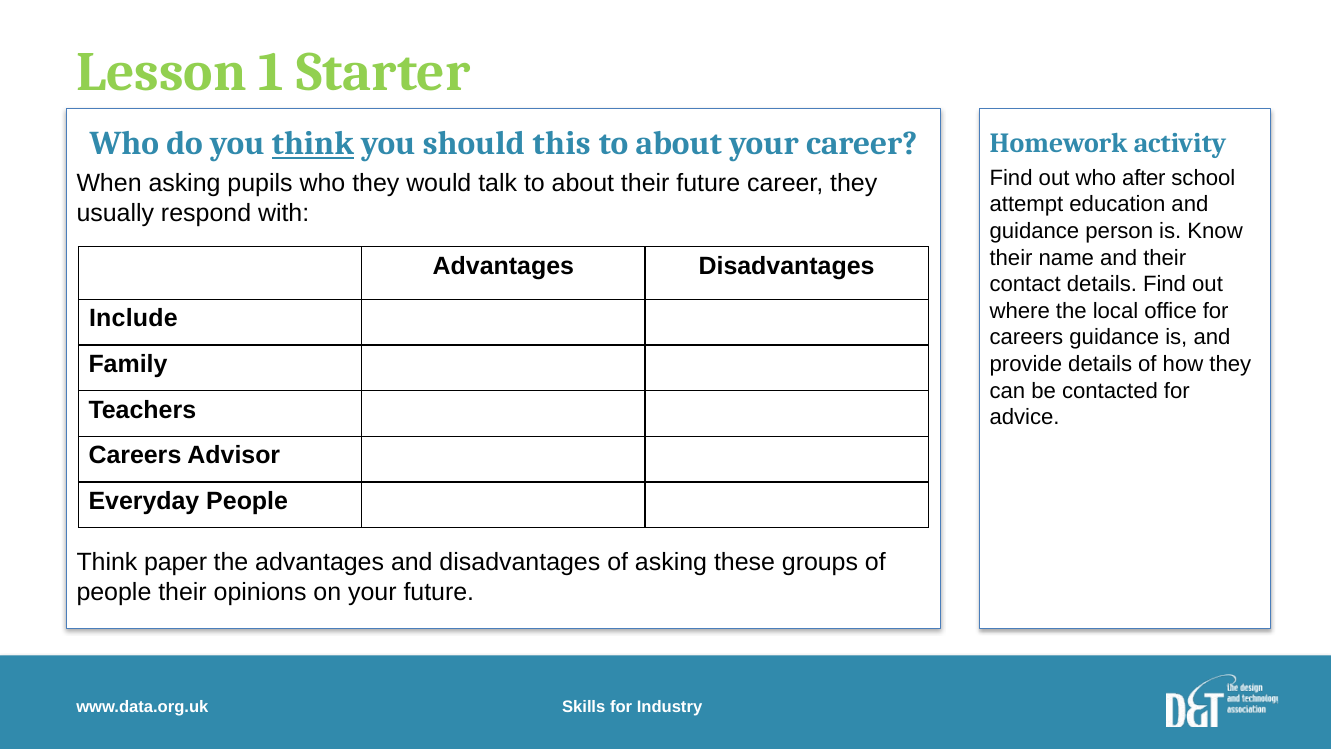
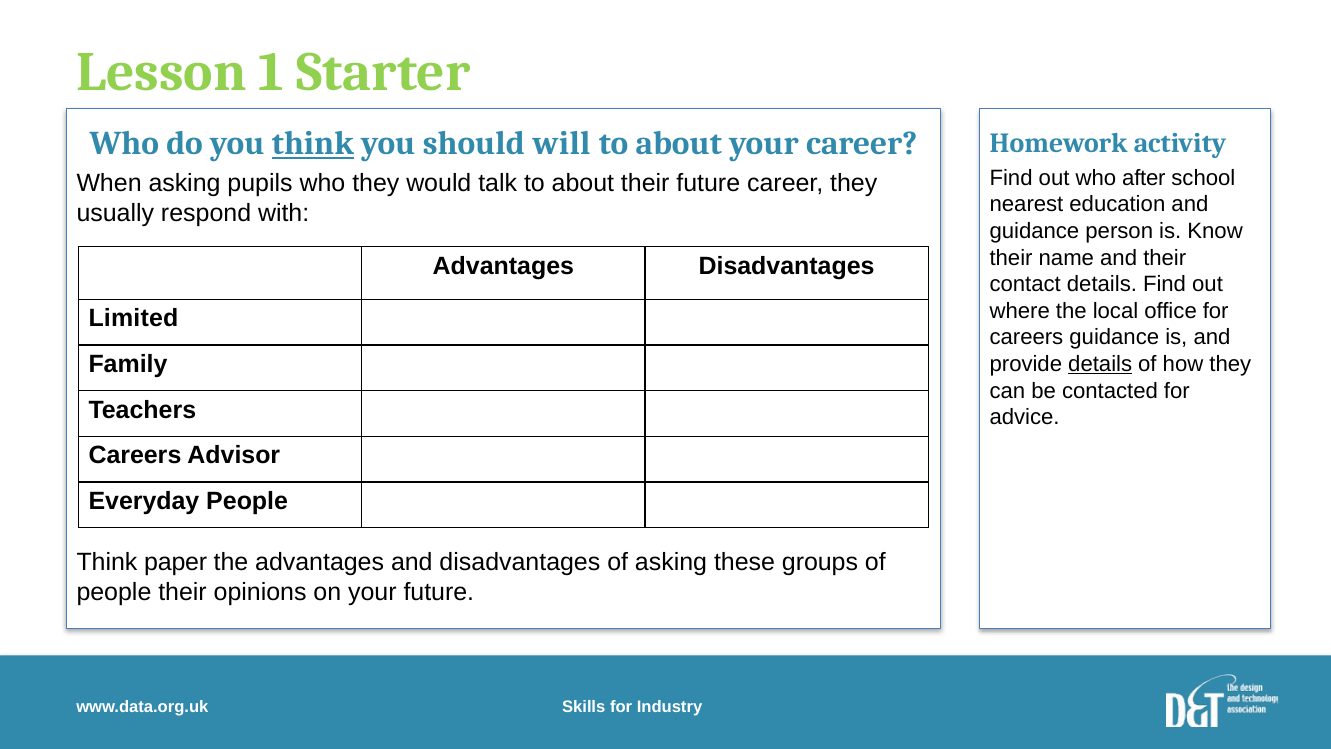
this: this -> will
attempt: attempt -> nearest
Include: Include -> Limited
details at (1100, 364) underline: none -> present
